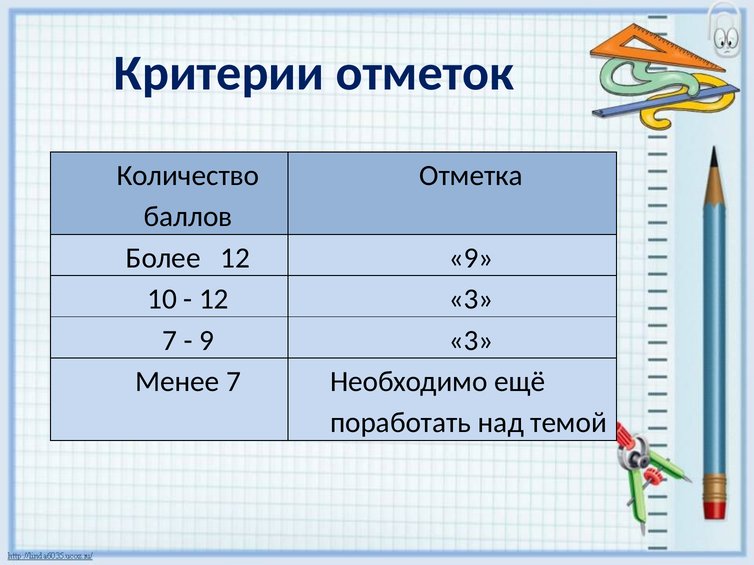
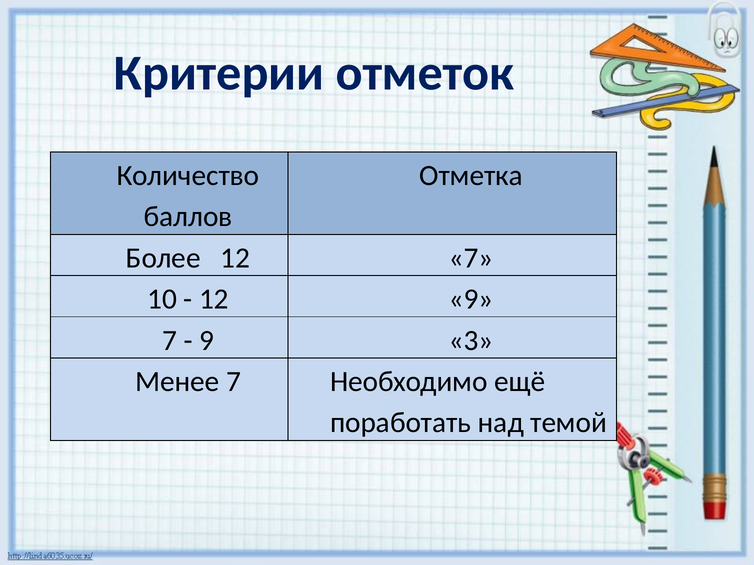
12 9: 9 -> 7
12 3: 3 -> 9
